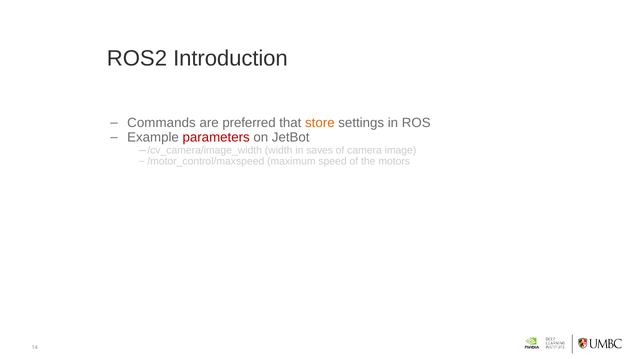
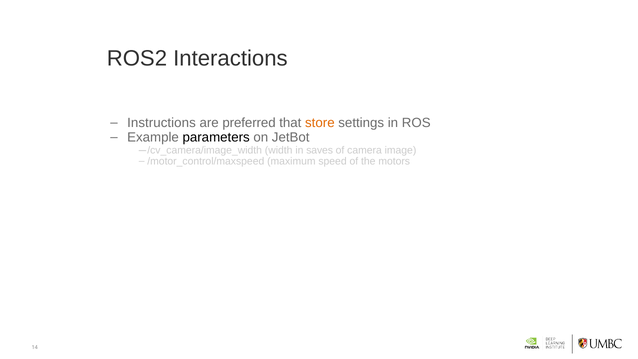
Introduction: Introduction -> Interactions
Commands: Commands -> Instructions
parameters colour: red -> black
